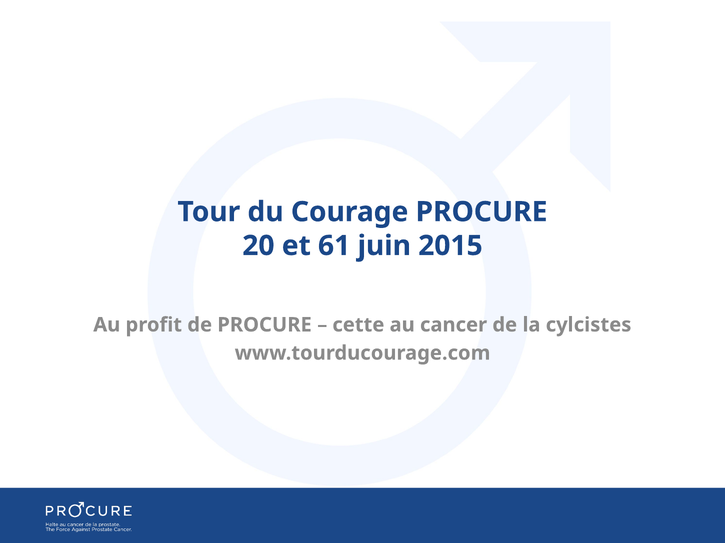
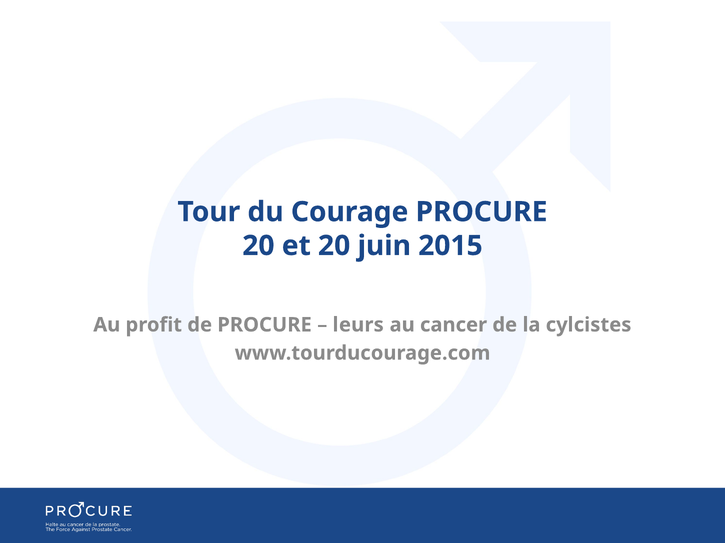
et 61: 61 -> 20
cette: cette -> leurs
